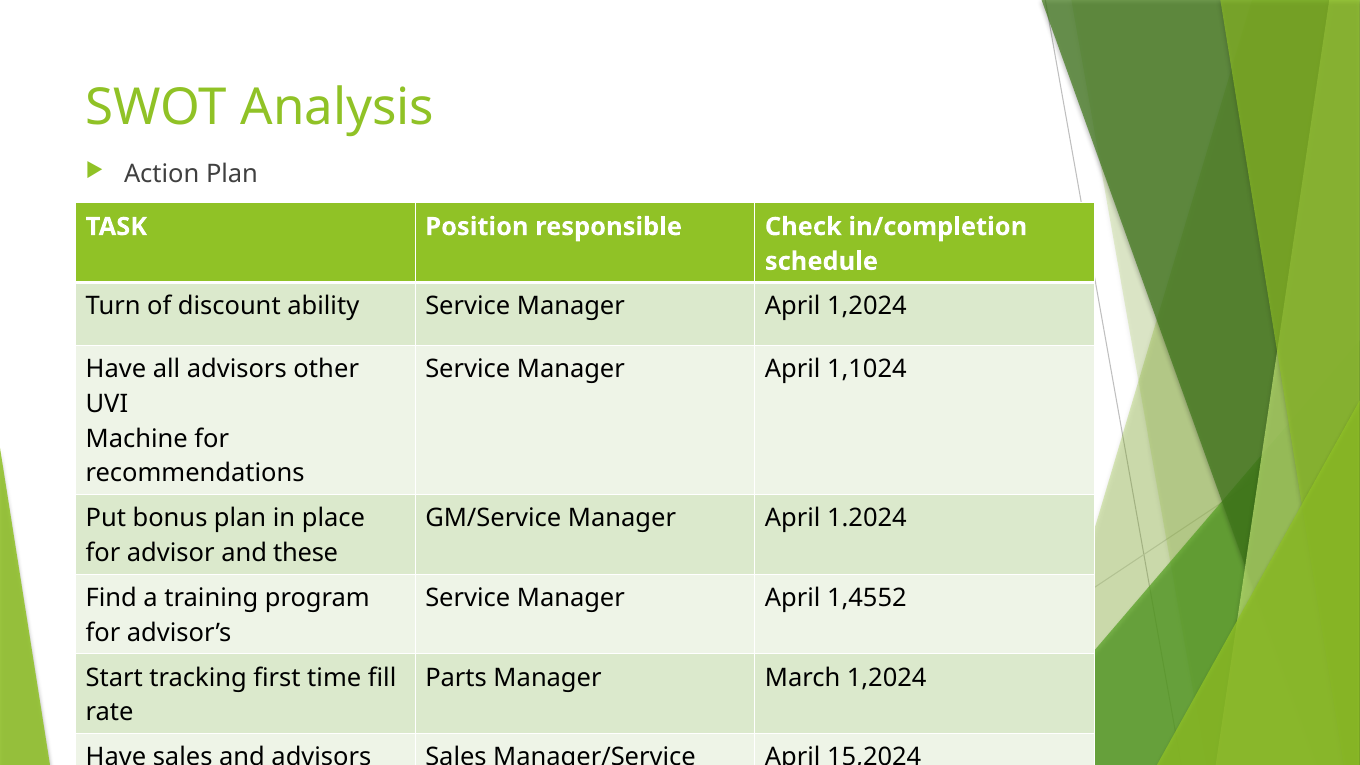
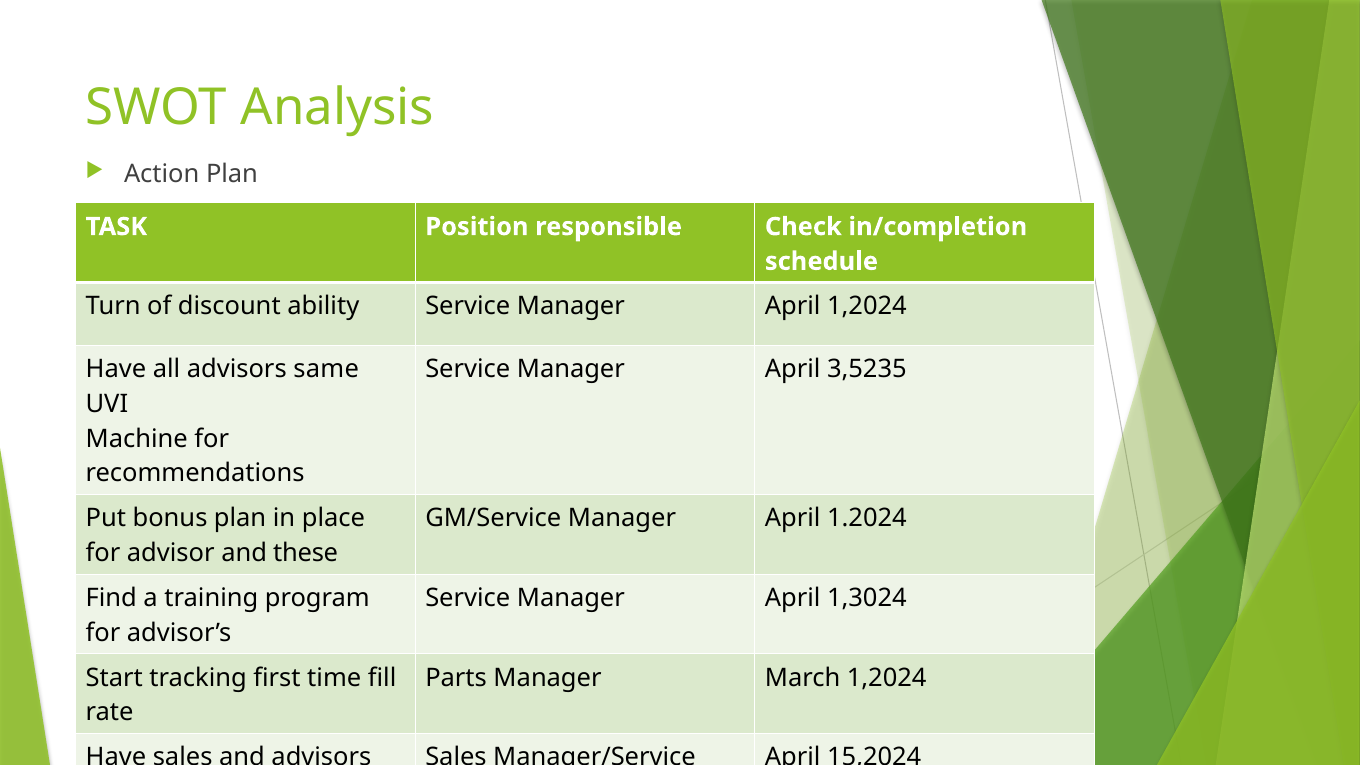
advisors other: other -> same
1,1024: 1,1024 -> 3,5235
1,4552: 1,4552 -> 1,3024
